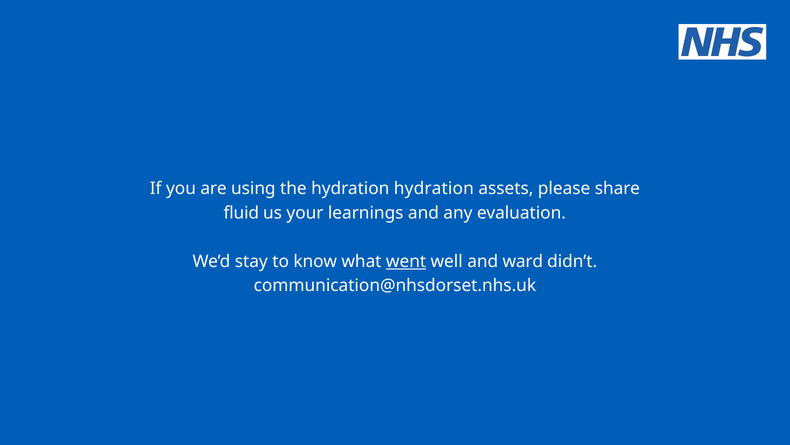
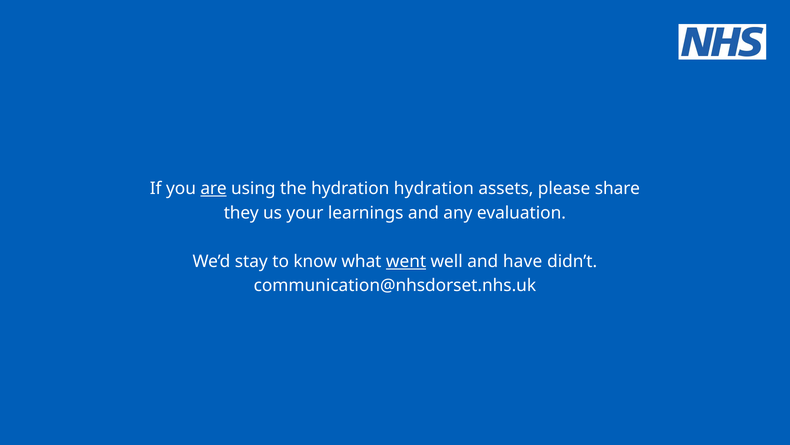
are underline: none -> present
fluid: fluid -> they
ward: ward -> have
